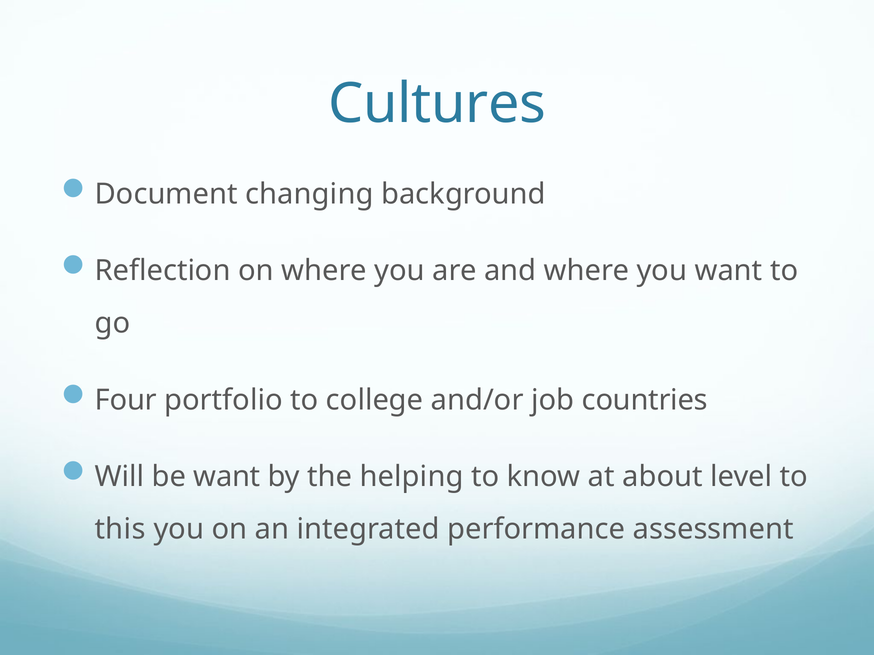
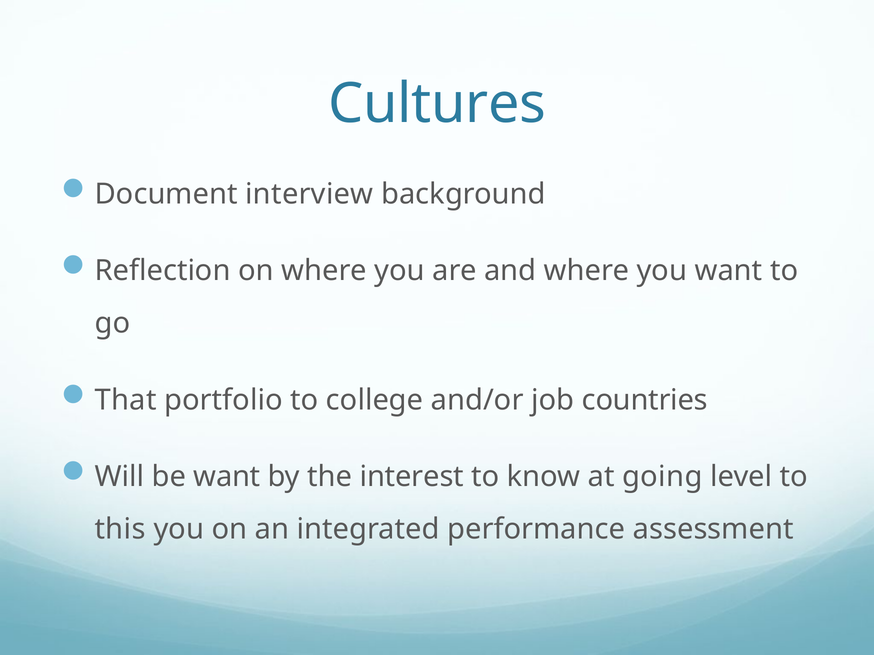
changing: changing -> interview
Four: Four -> That
helping: helping -> interest
about: about -> going
